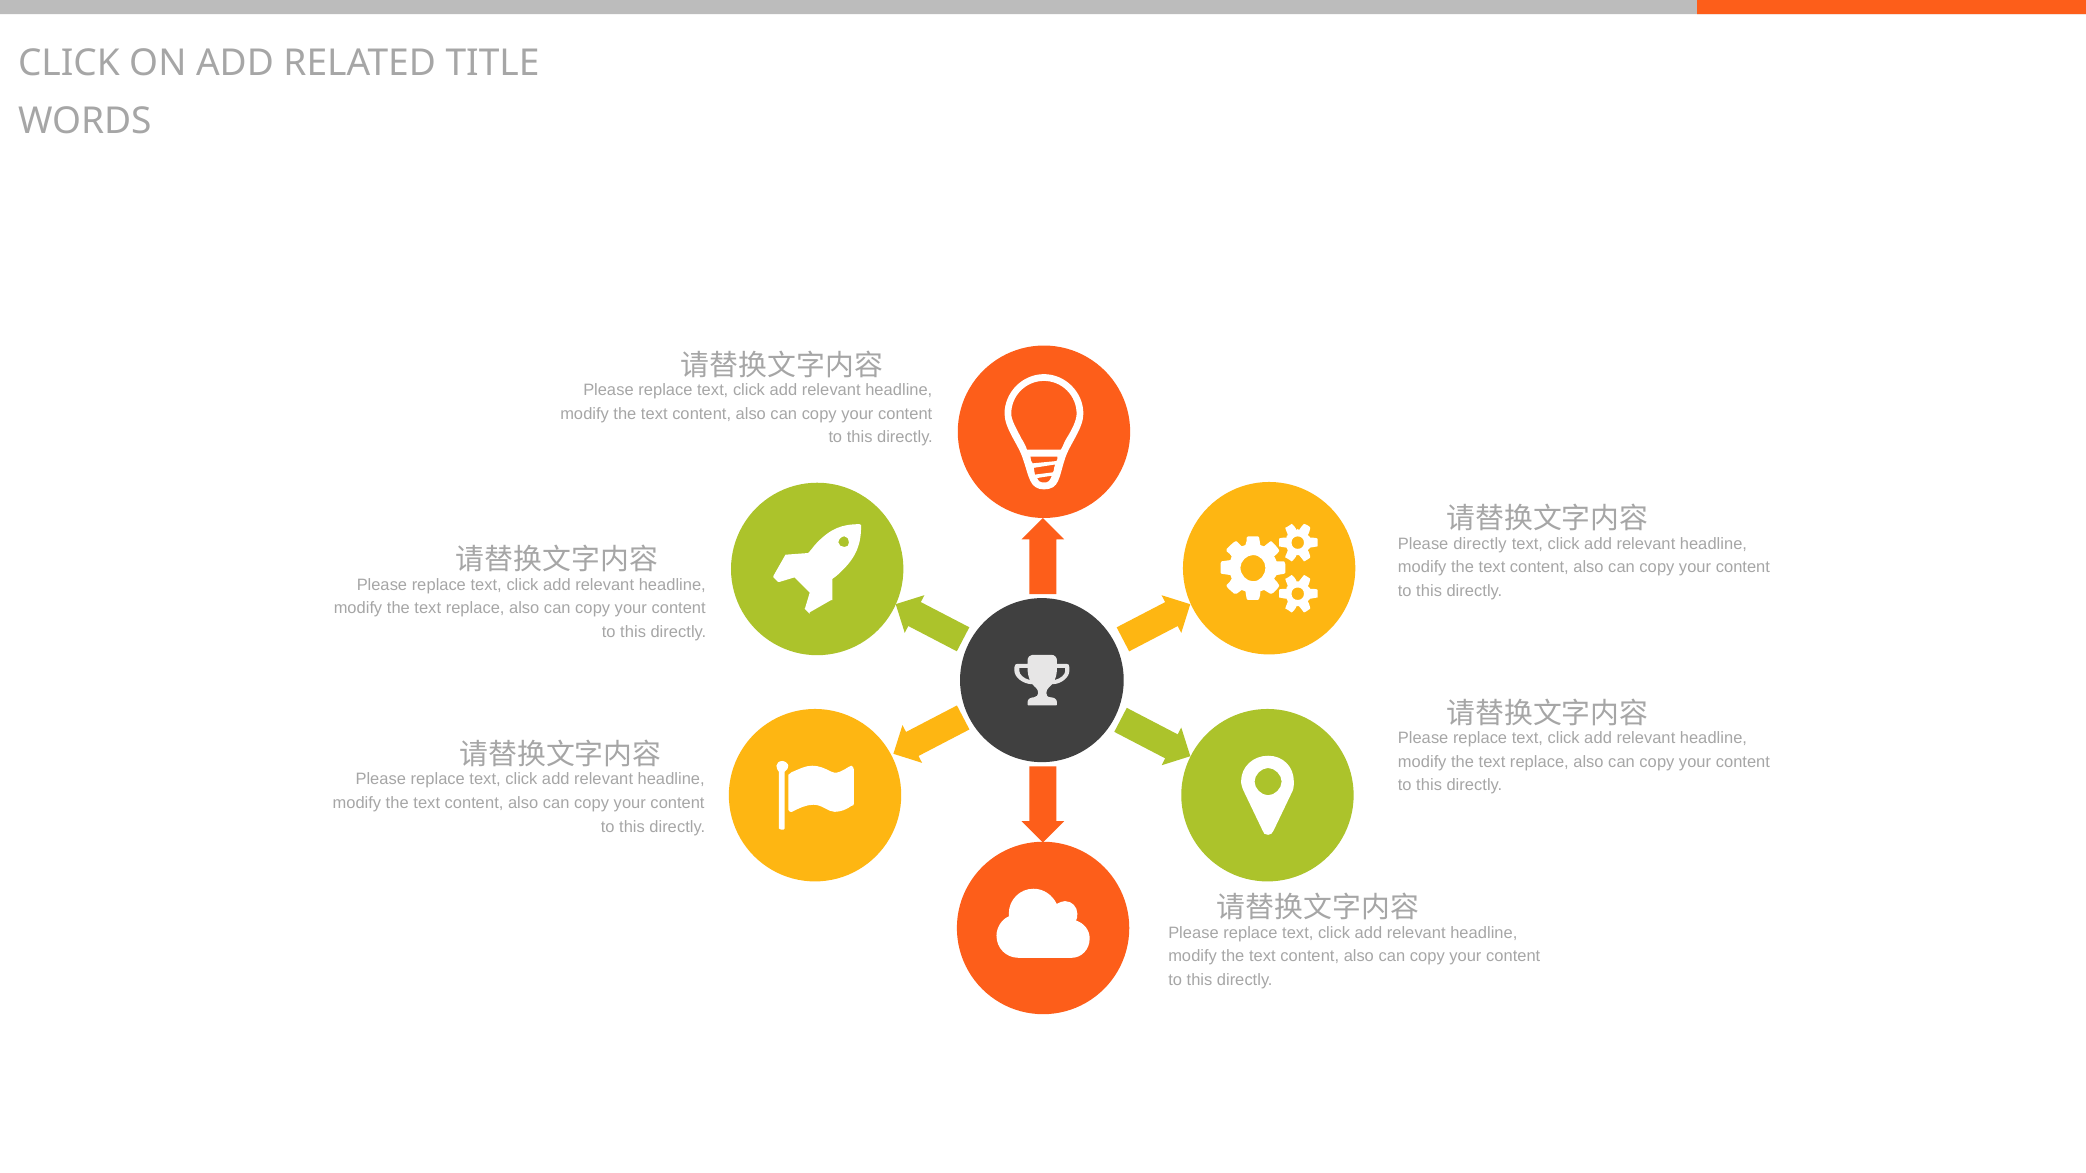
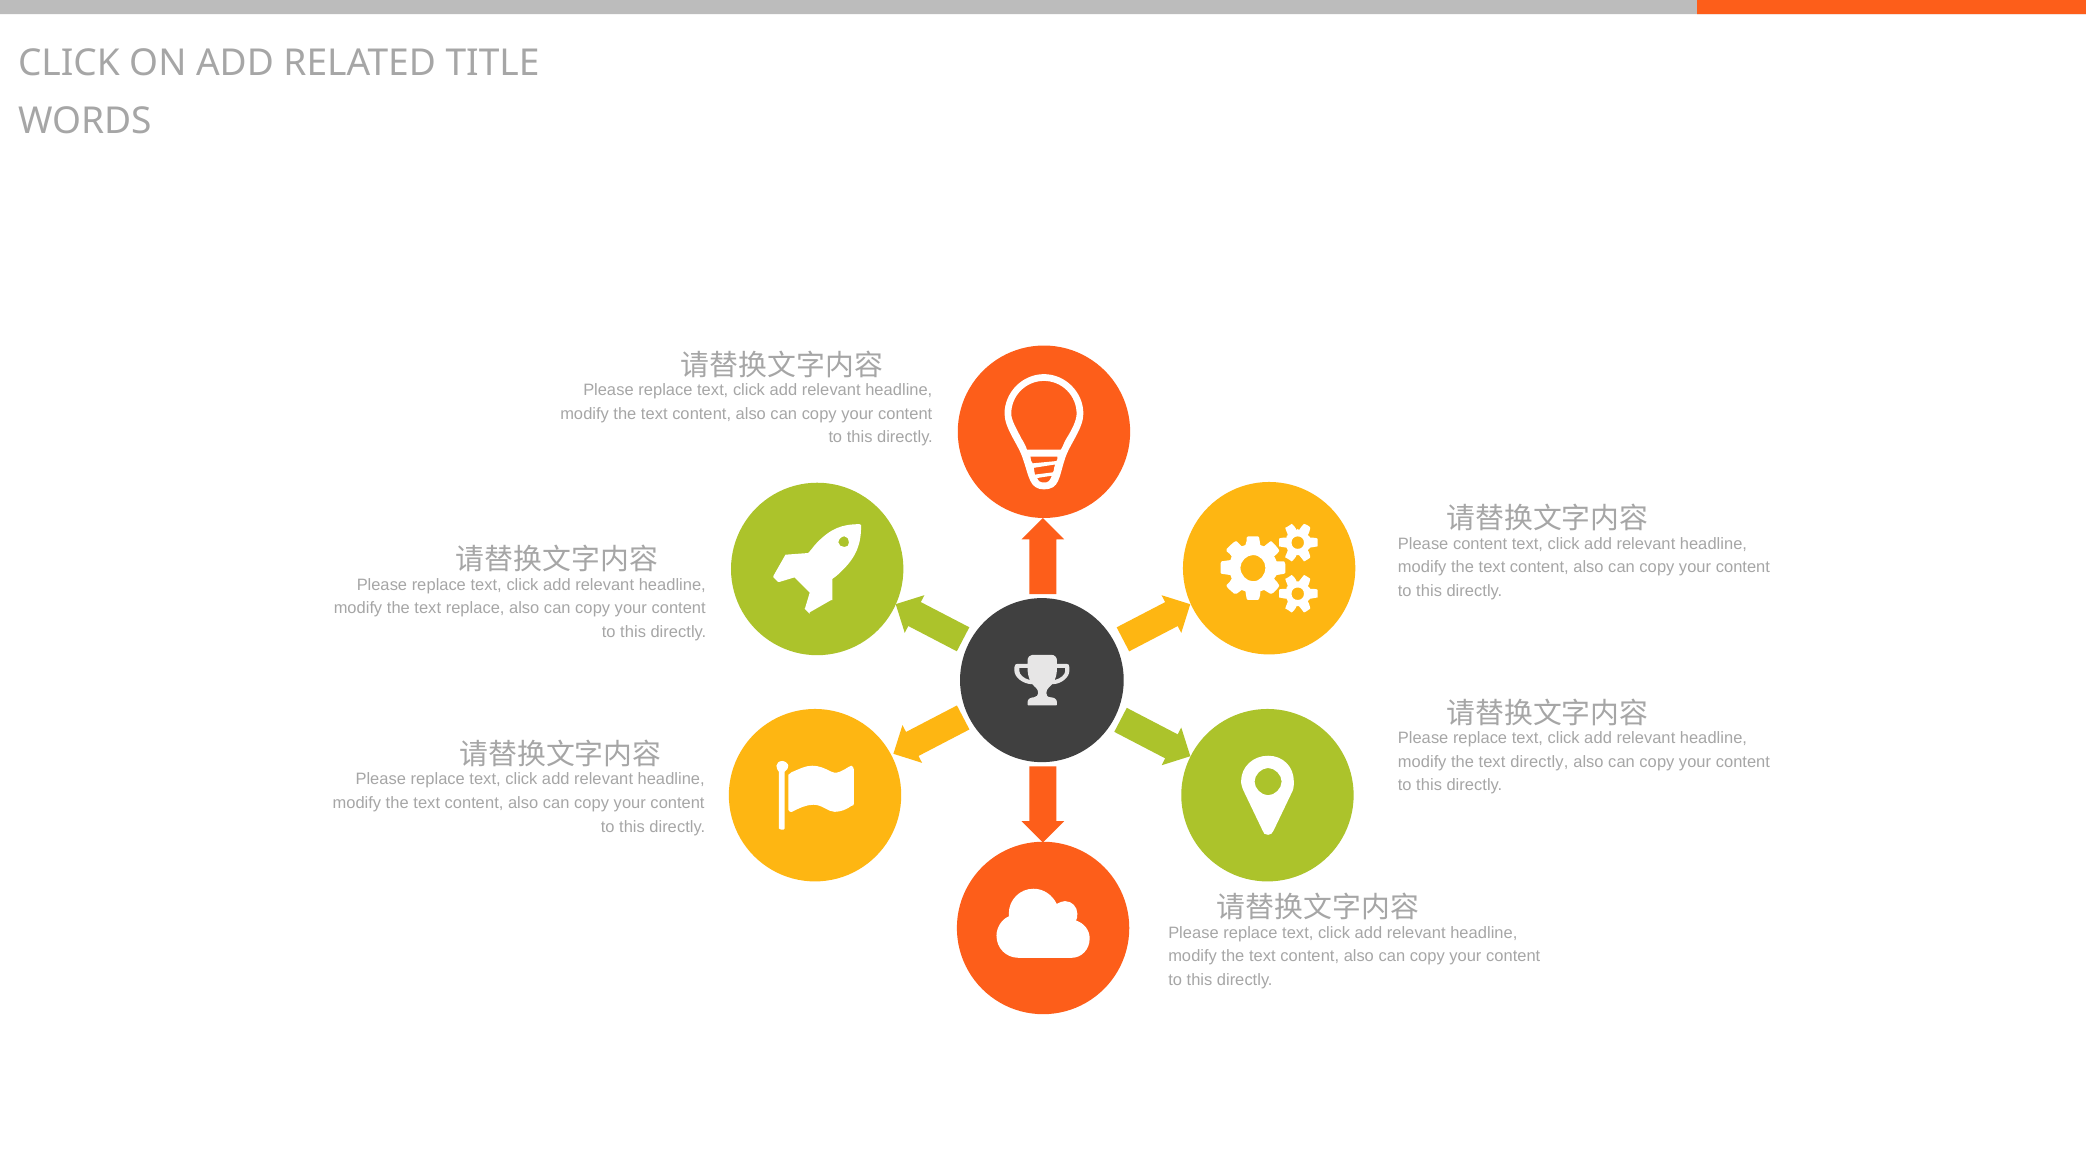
Please directly: directly -> content
replace at (1539, 762): replace -> directly
